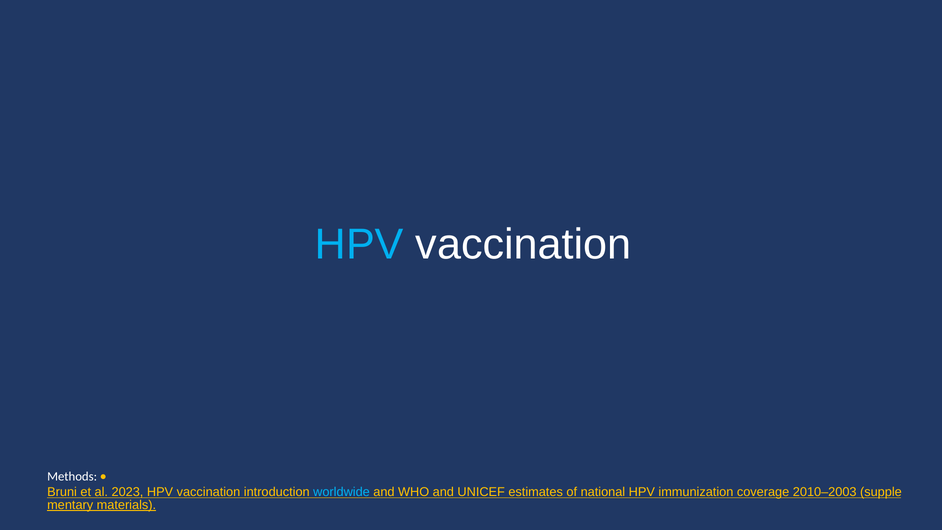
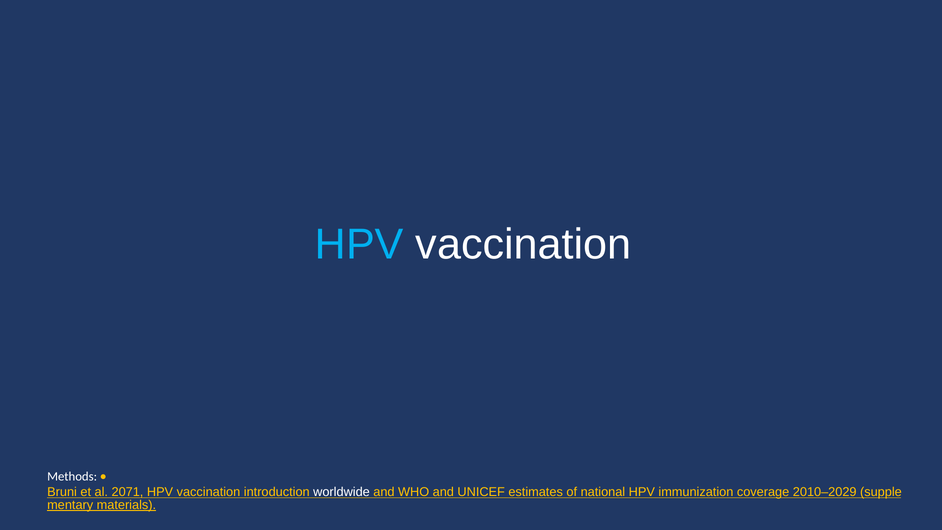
2023: 2023 -> 2071
worldwide colour: light blue -> white
2010–2003: 2010–2003 -> 2010–2029
